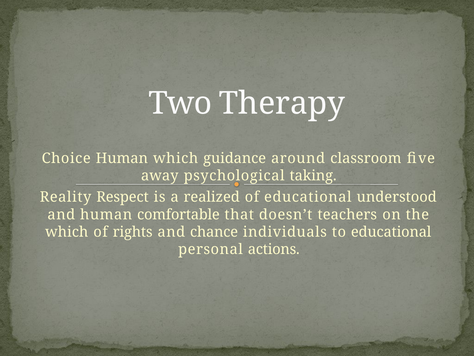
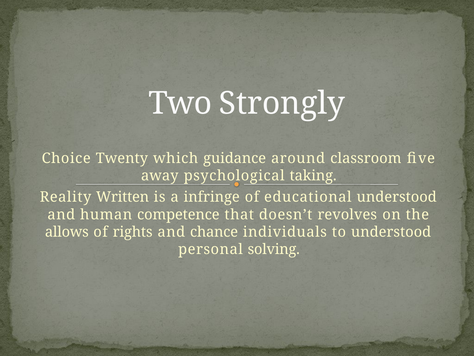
Therapy: Therapy -> Strongly
Choice Human: Human -> Twenty
Respect: Respect -> Written
realized: realized -> infringe
comfortable: comfortable -> competence
teachers: teachers -> revolves
which at (67, 232): which -> allows
to educational: educational -> understood
actions: actions -> solving
